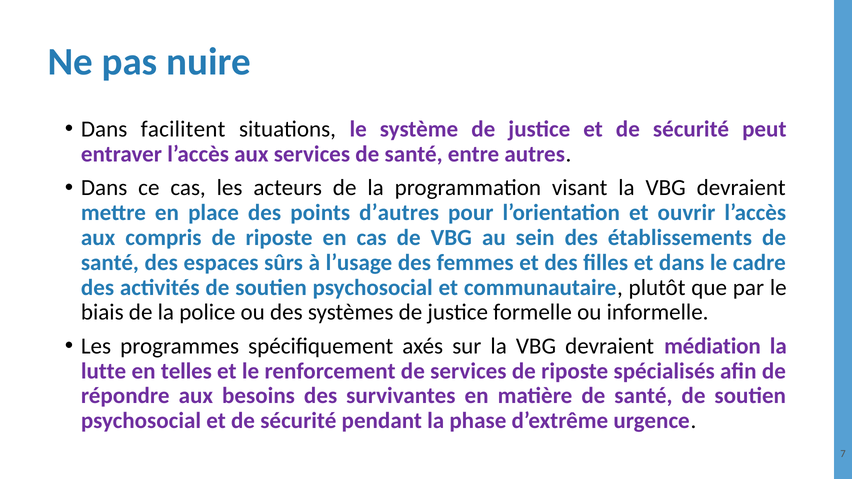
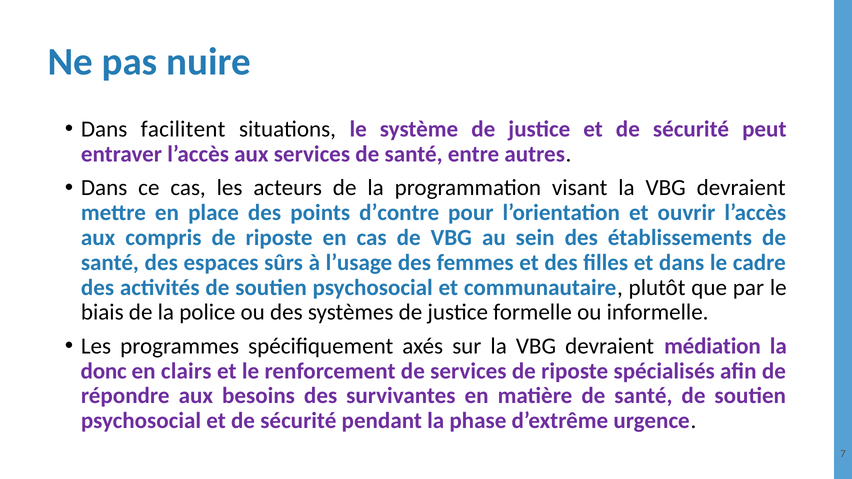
d’autres: d’autres -> d’contre
lutte: lutte -> donc
telles: telles -> clairs
